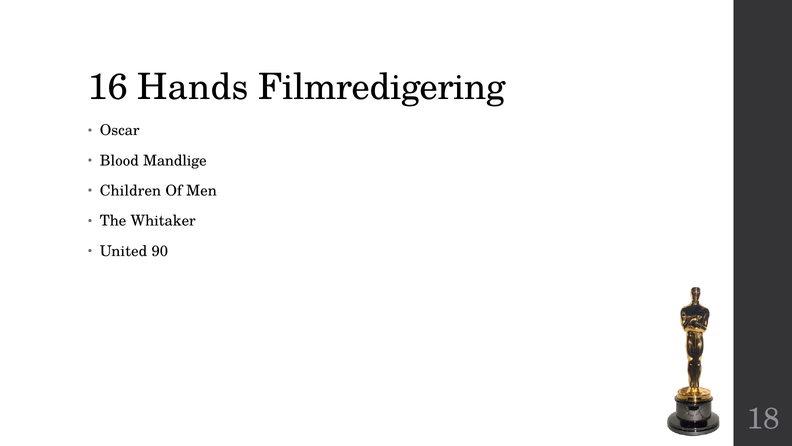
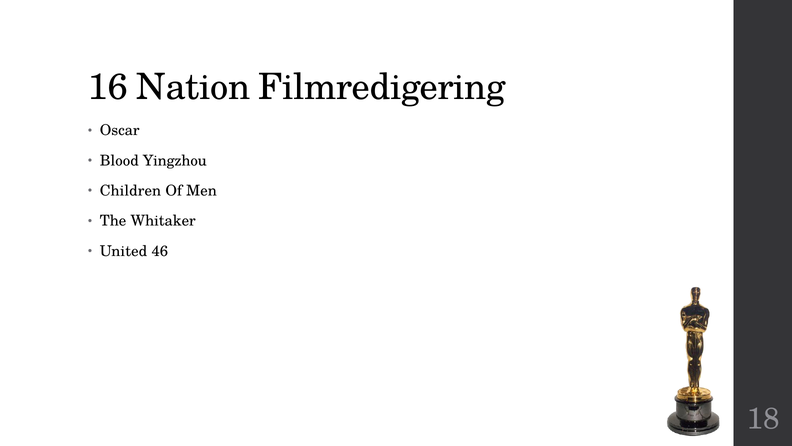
Hands: Hands -> Nation
Mandlige: Mandlige -> Yingzhou
90: 90 -> 46
